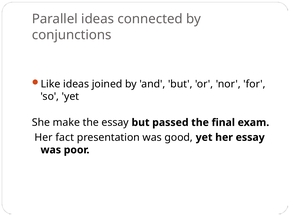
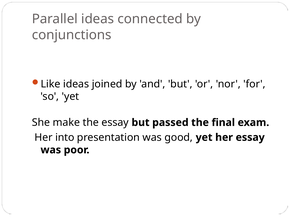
fact: fact -> into
